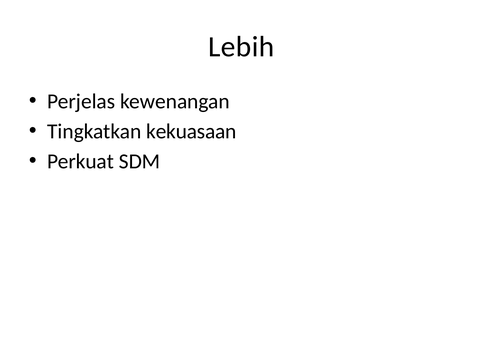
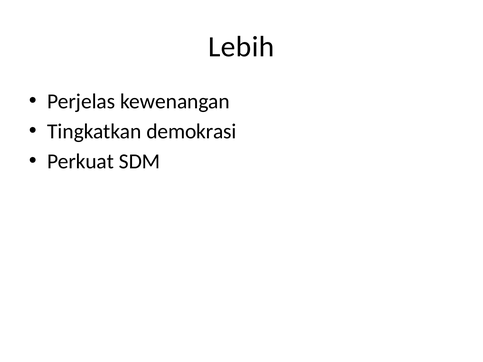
kekuasaan: kekuasaan -> demokrasi
